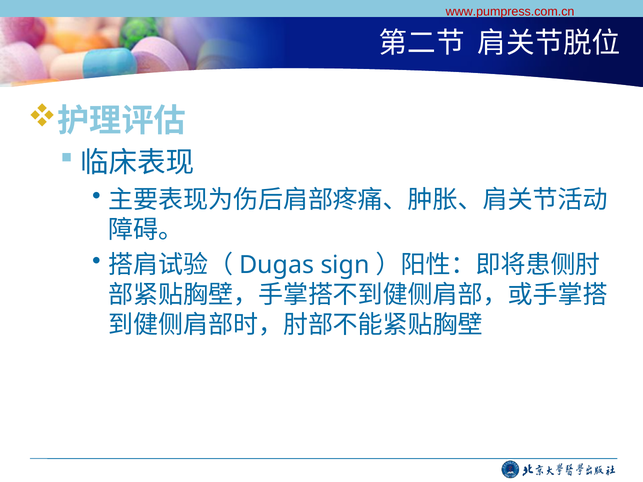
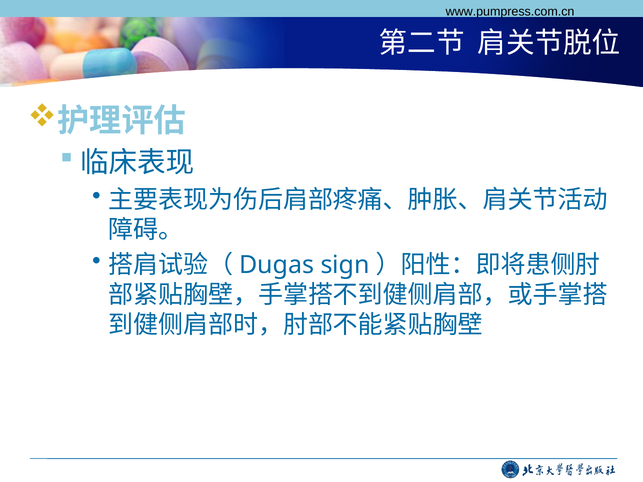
www.pumpress.com.cn colour: red -> black
